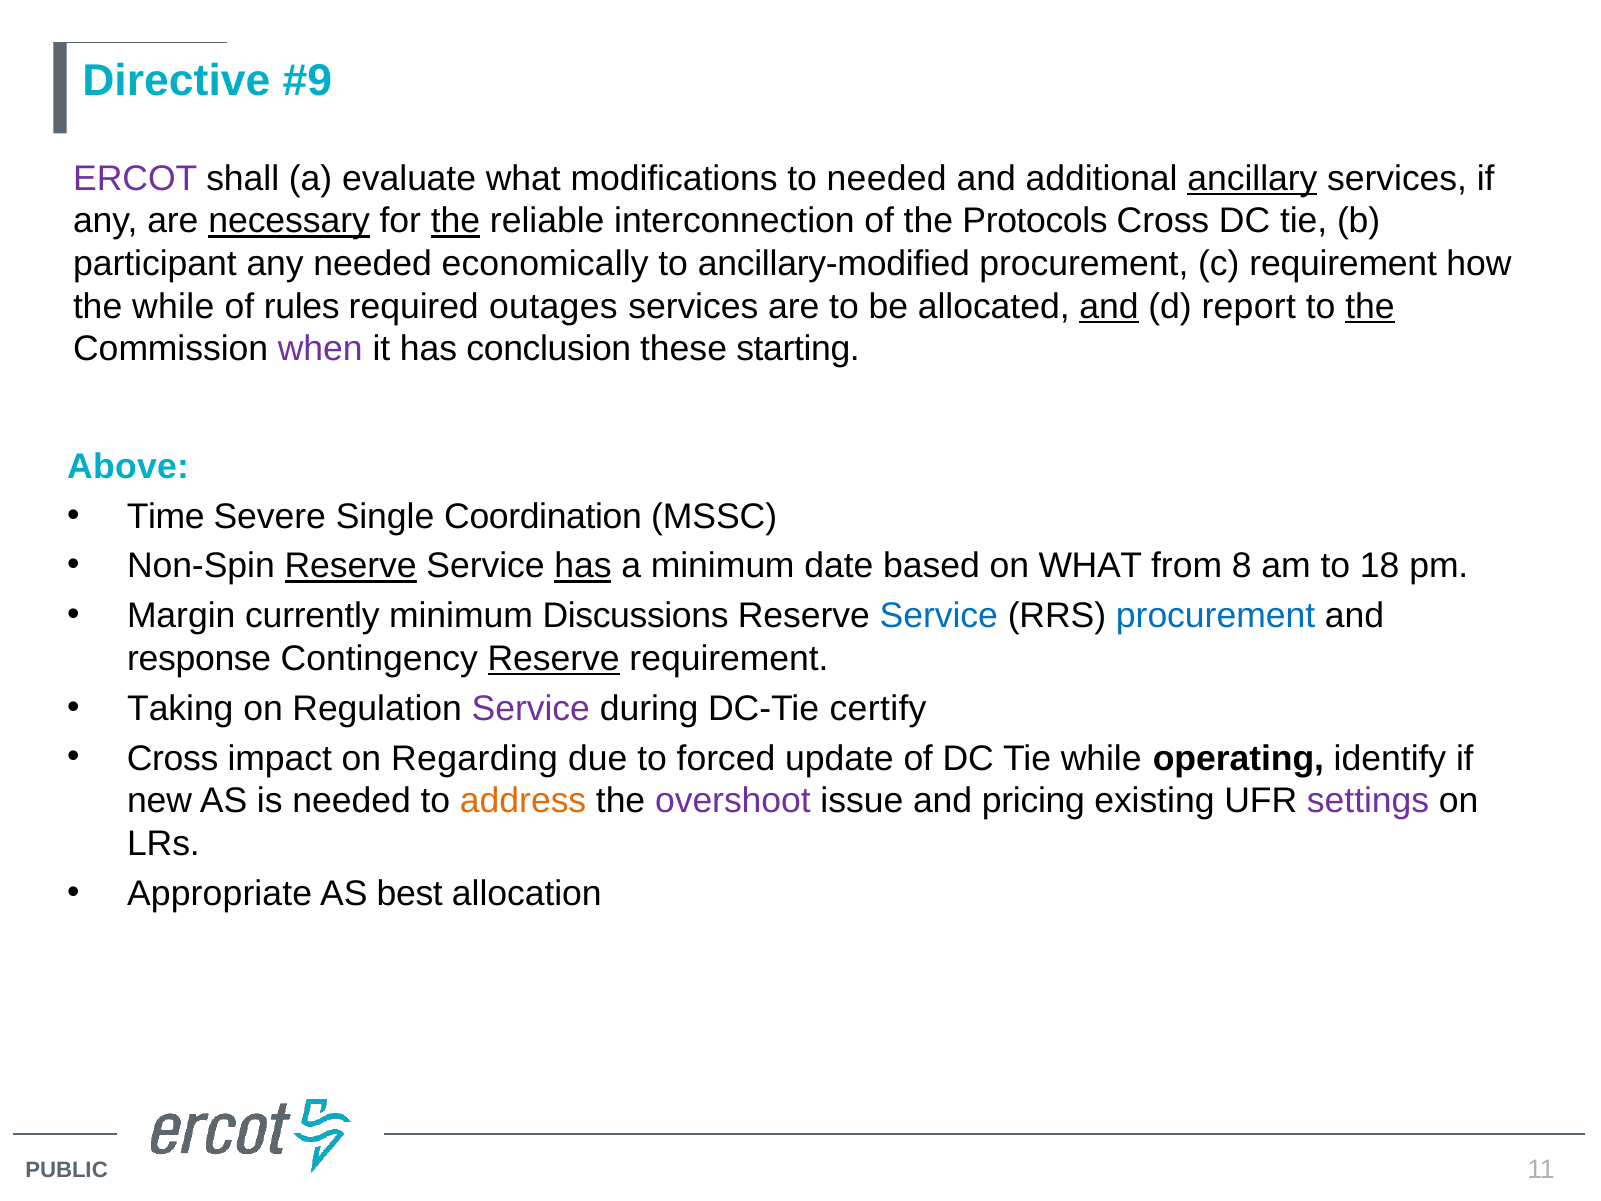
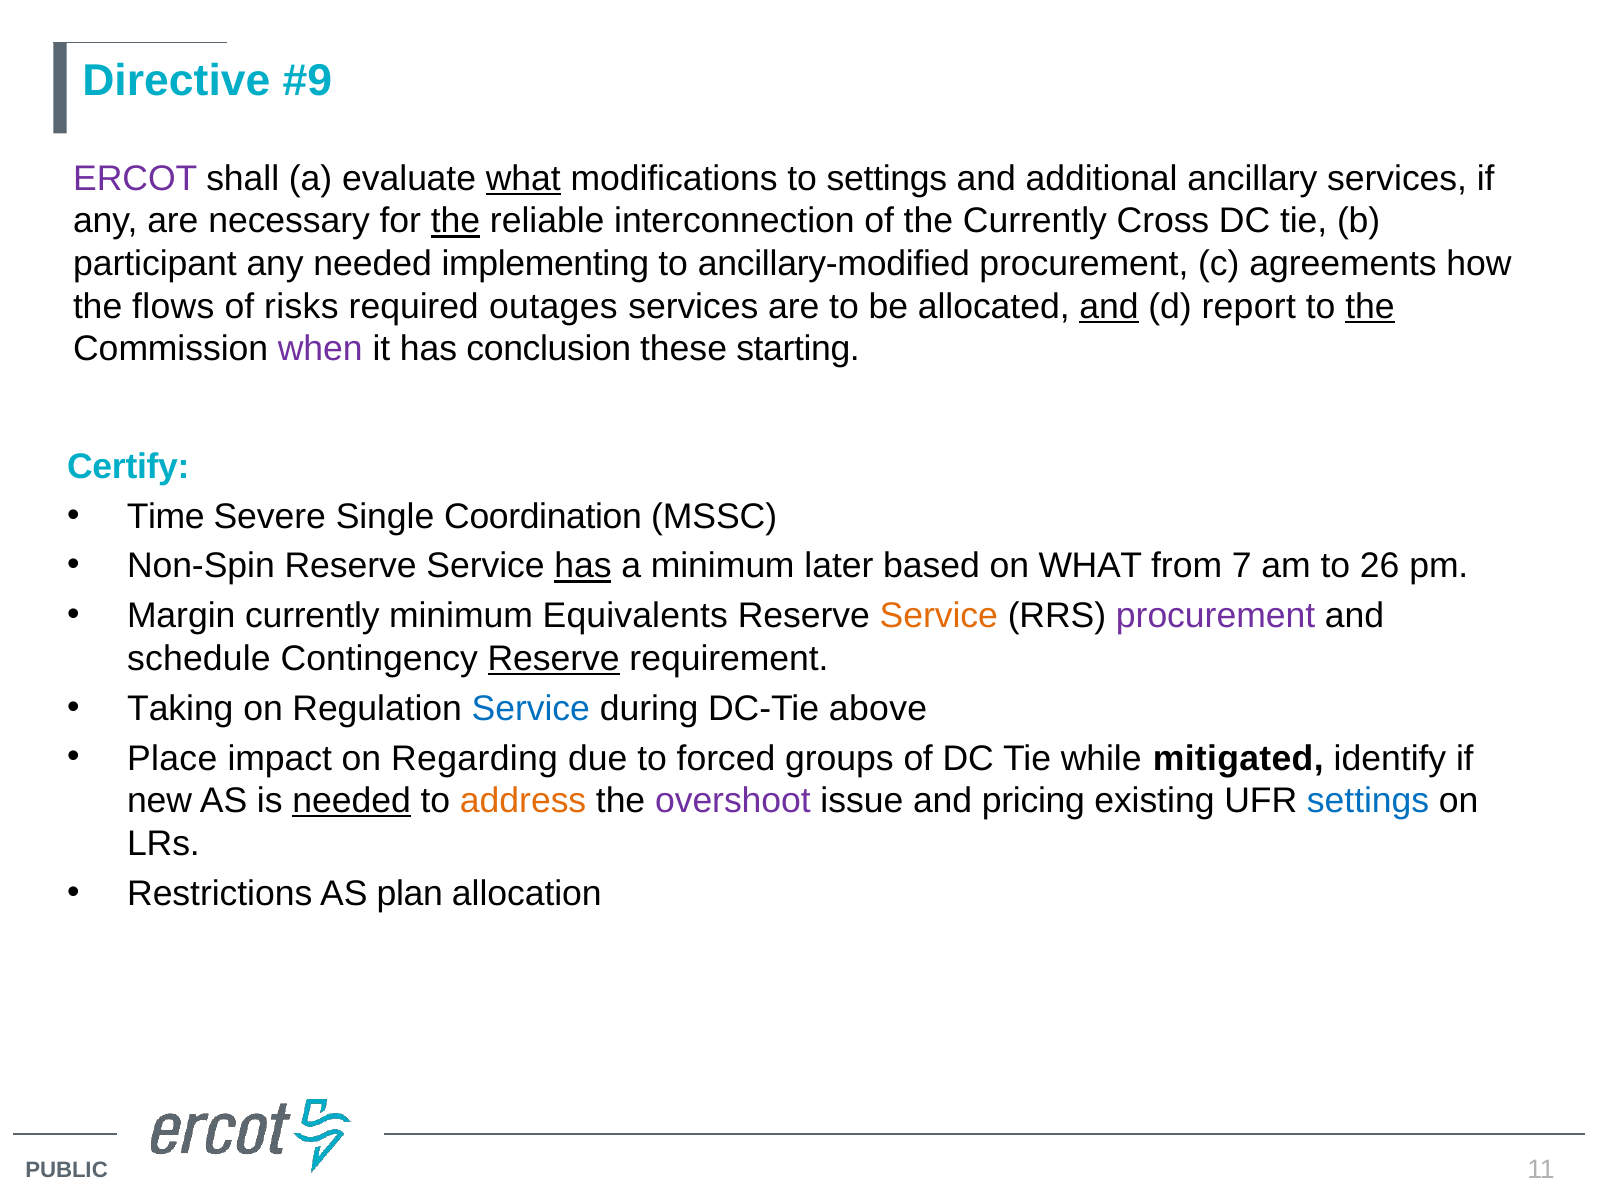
what at (523, 178) underline: none -> present
to needed: needed -> settings
ancillary underline: present -> none
necessary underline: present -> none
the Protocols: Protocols -> Currently
economically: economically -> implementing
c requirement: requirement -> agreements
the while: while -> flows
rules: rules -> risks
Above: Above -> Certify
Reserve at (351, 566) underline: present -> none
date: date -> later
8: 8 -> 7
18: 18 -> 26
Discussions: Discussions -> Equivalents
Service at (939, 616) colour: blue -> orange
procurement at (1216, 616) colour: blue -> purple
response: response -> schedule
Service at (531, 708) colour: purple -> blue
certify: certify -> above
Cross at (173, 758): Cross -> Place
update: update -> groups
operating: operating -> mitigated
needed at (352, 801) underline: none -> present
settings at (1368, 801) colour: purple -> blue
Appropriate: Appropriate -> Restrictions
best: best -> plan
